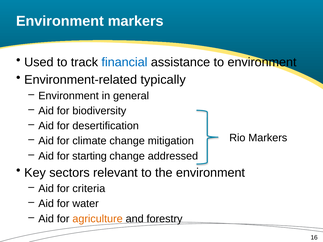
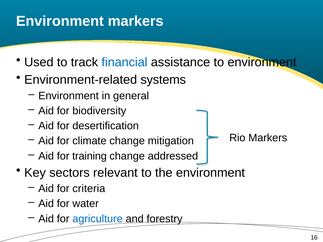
typically: typically -> systems
starting: starting -> training
agriculture colour: orange -> blue
